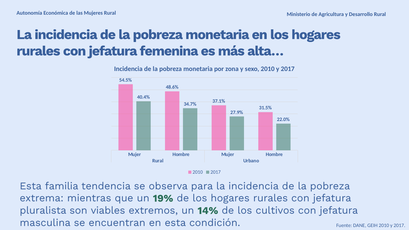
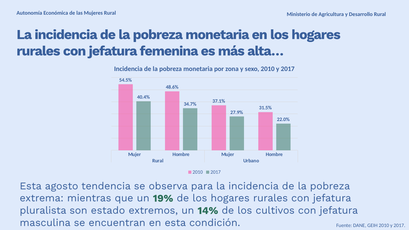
familia: familia -> agosto
viables: viables -> estado
